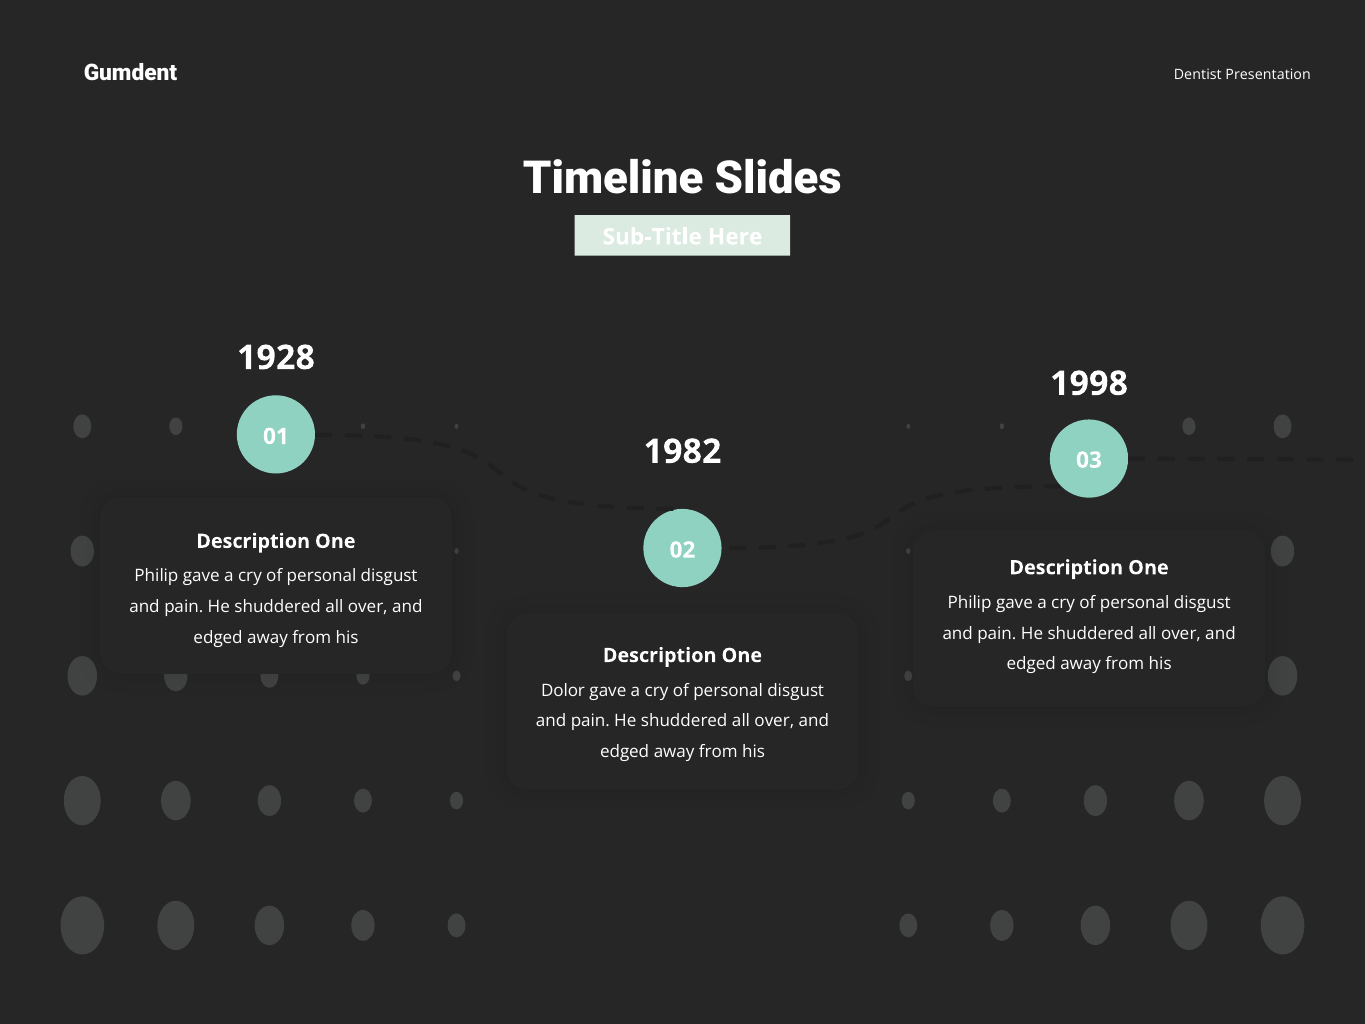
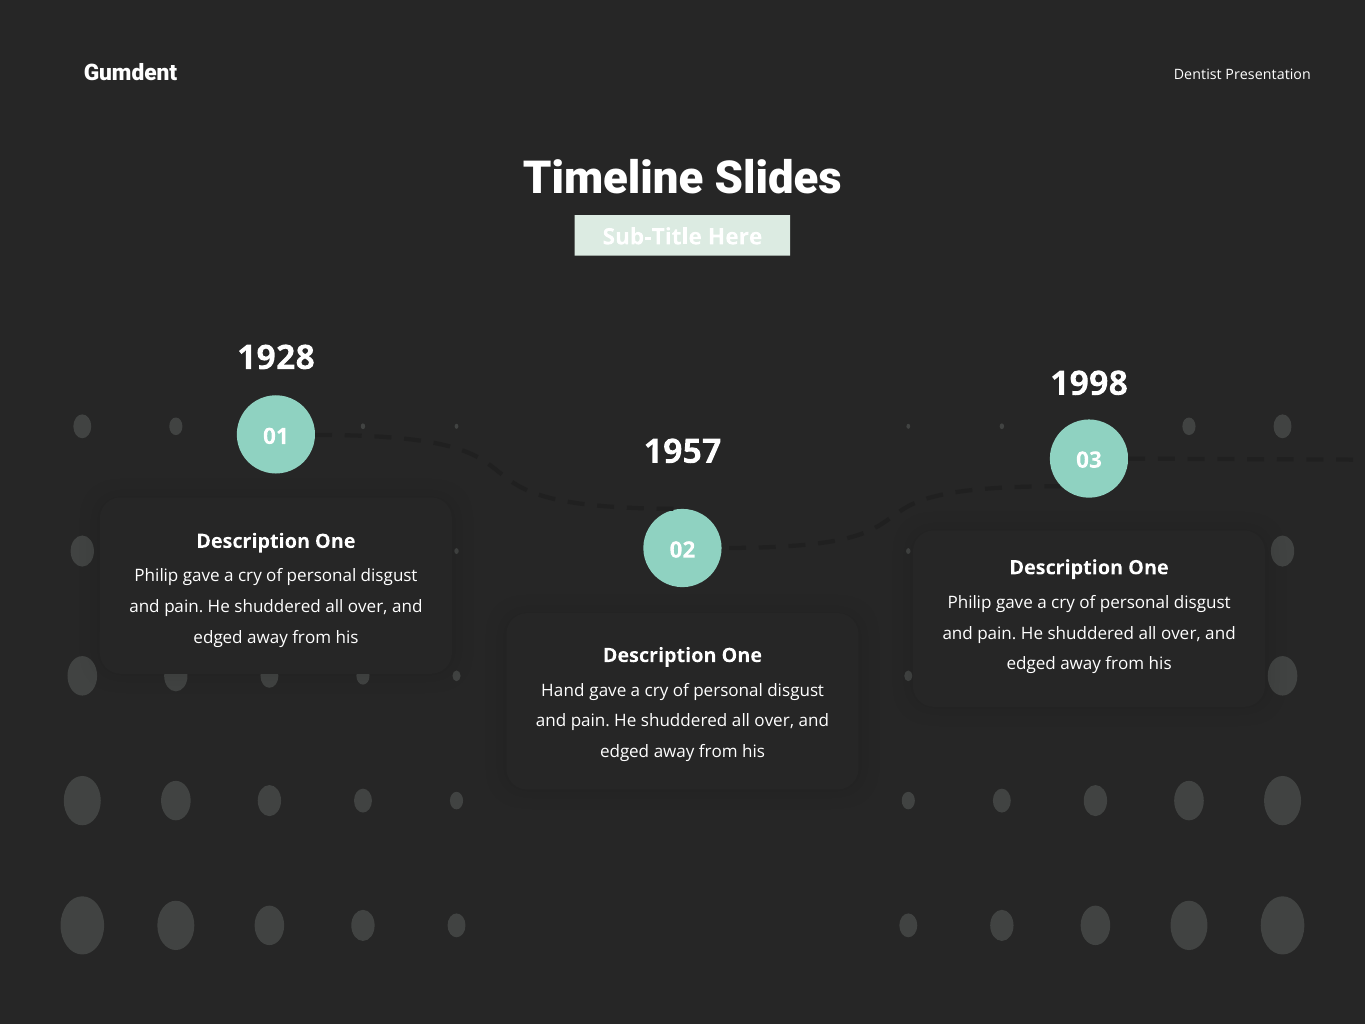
1982: 1982 -> 1957
Dolor: Dolor -> Hand
